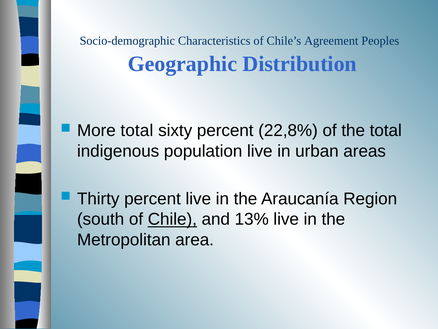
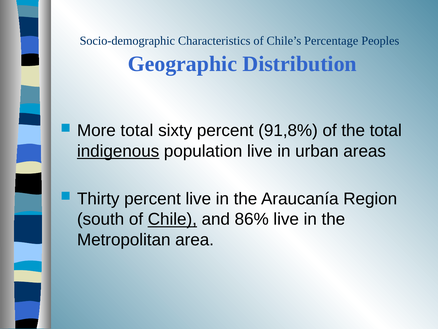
Agreement: Agreement -> Percentage
22,8%: 22,8% -> 91,8%
indigenous underline: none -> present
13%: 13% -> 86%
